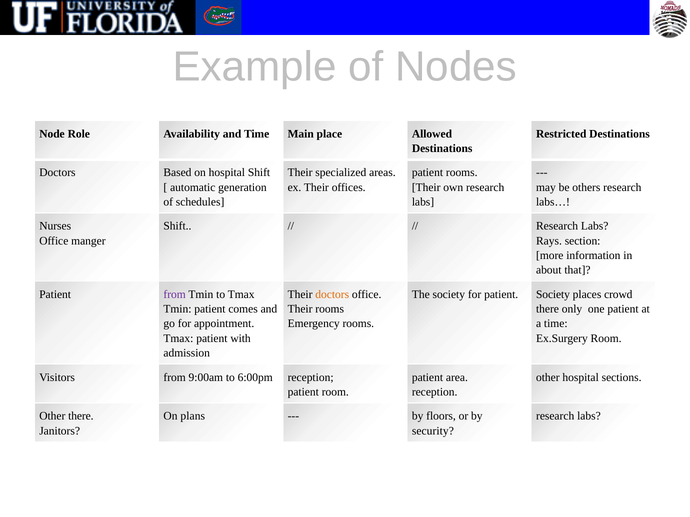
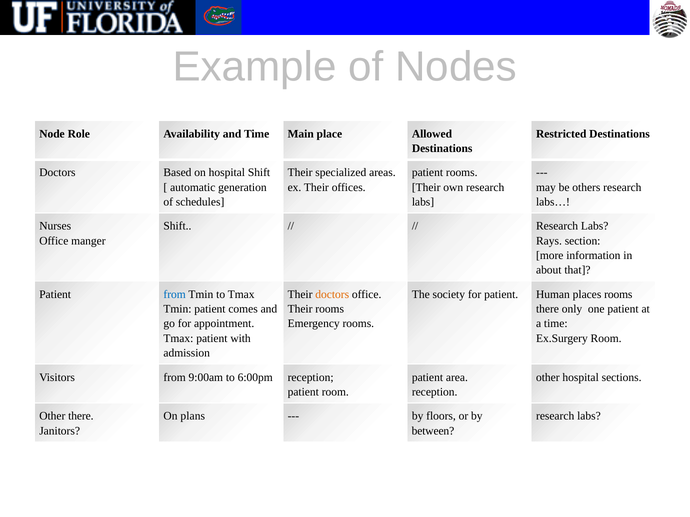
from at (175, 295) colour: purple -> blue
Society at (553, 295): Society -> Human
places crowd: crowd -> rooms
security: security -> between
